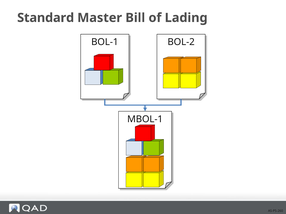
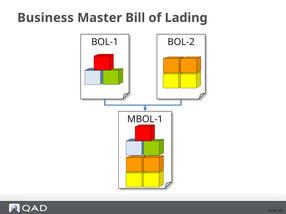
Standard: Standard -> Business
